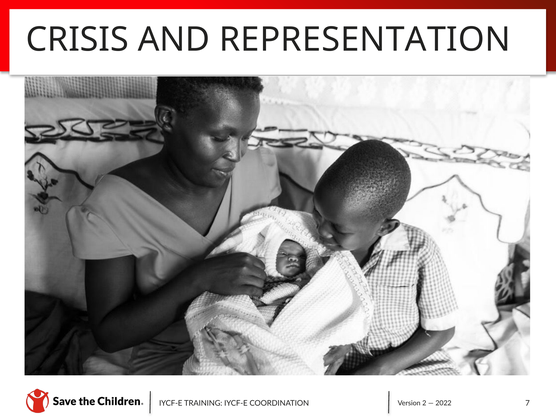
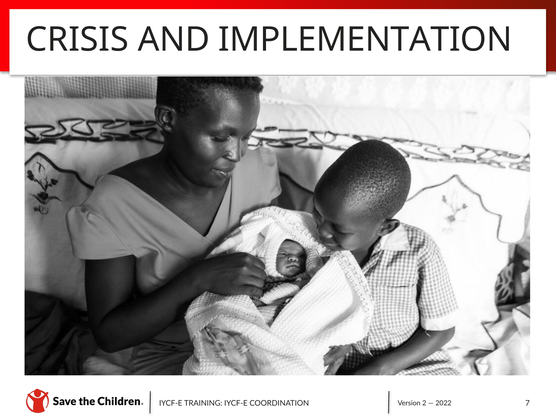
REPRESENTATION: REPRESENTATION -> IMPLEMENTATION
